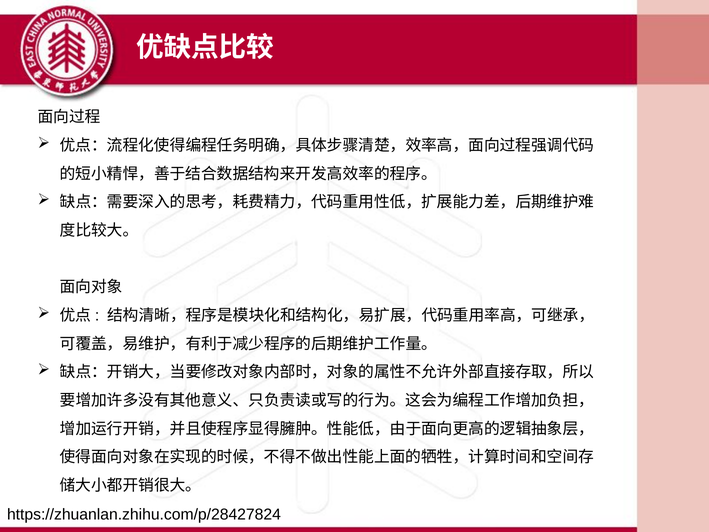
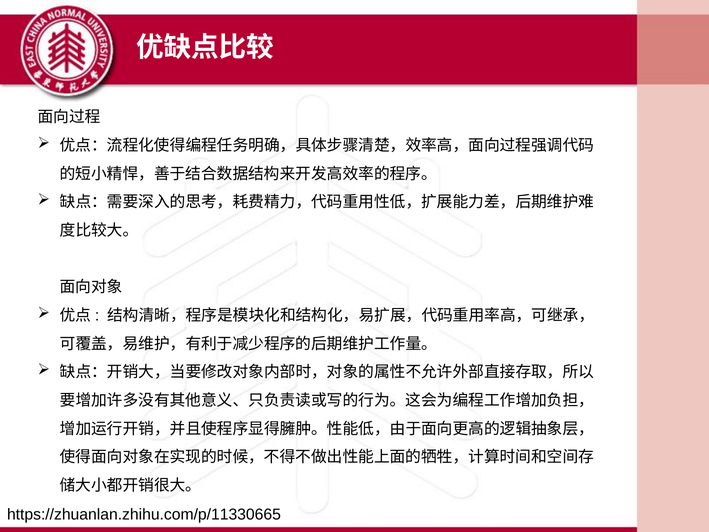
https://zhuanlan.zhihu.com/p/28427824: https://zhuanlan.zhihu.com/p/28427824 -> https://zhuanlan.zhihu.com/p/11330665
